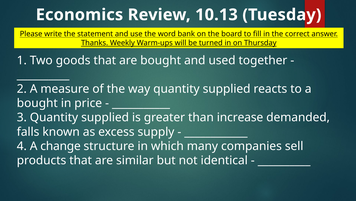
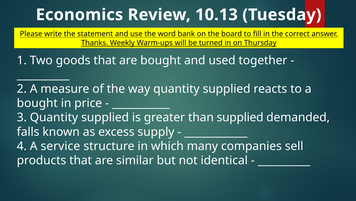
than increase: increase -> supplied
change: change -> service
